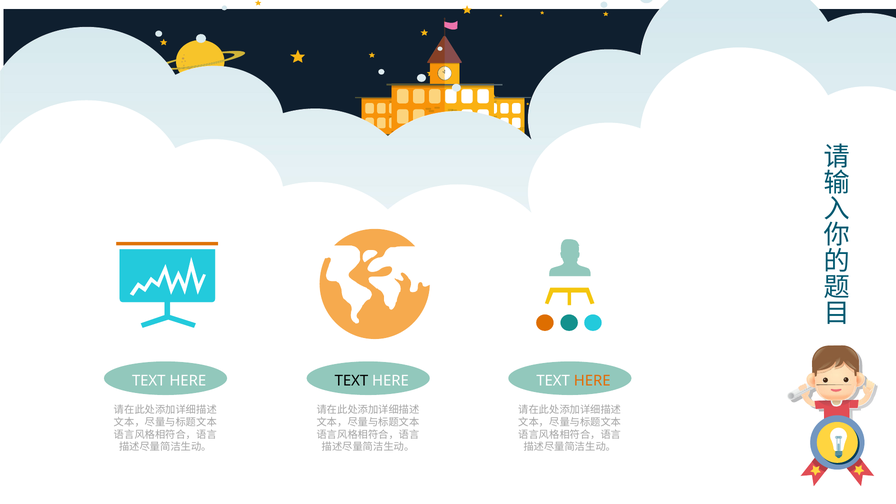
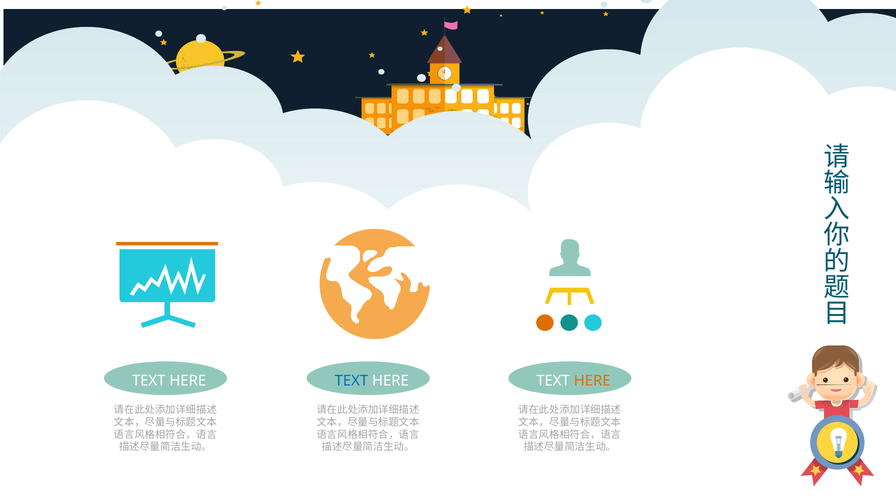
TEXT at (351, 381) colour: black -> blue
